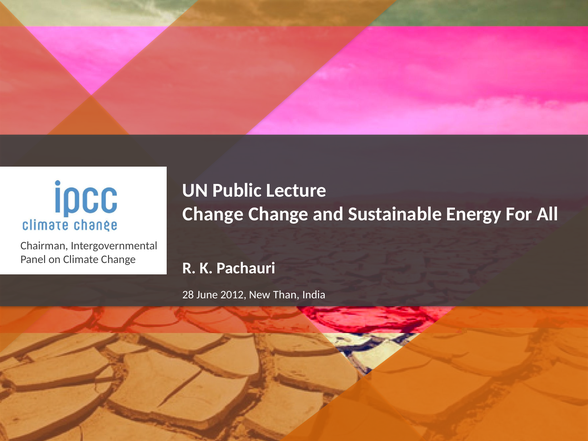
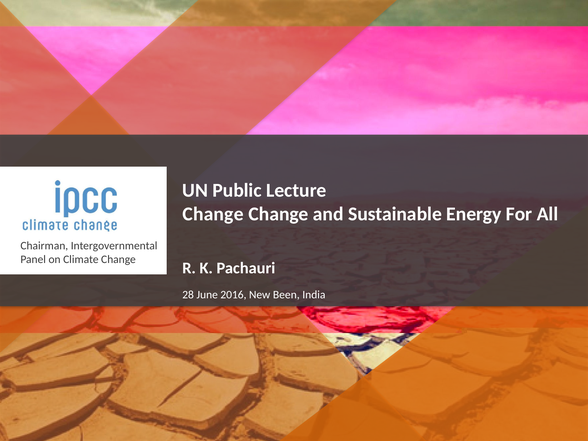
2012: 2012 -> 2016
Than: Than -> Been
